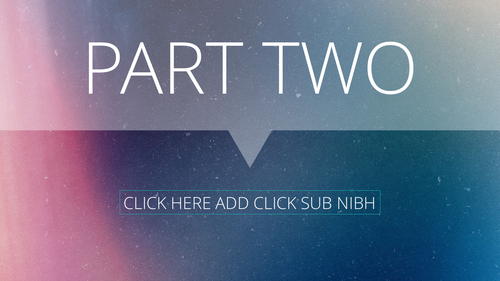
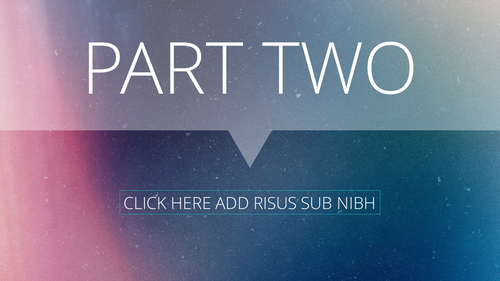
ADD CLICK: CLICK -> RISUS
